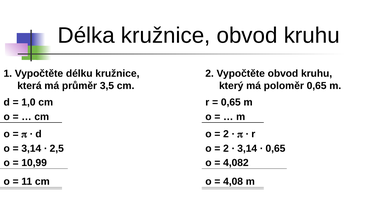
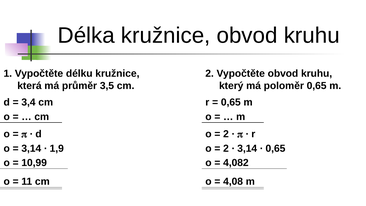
1,0: 1,0 -> 3,4
2,5: 2,5 -> 1,9
